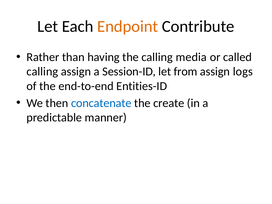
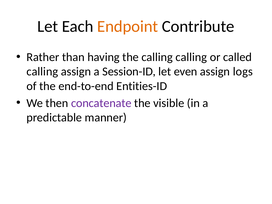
calling media: media -> calling
from: from -> even
concatenate colour: blue -> purple
create: create -> visible
